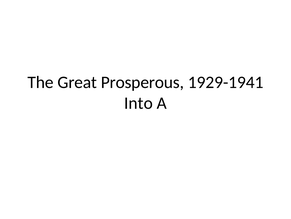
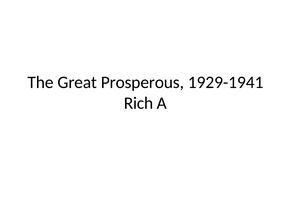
Into: Into -> Rich
